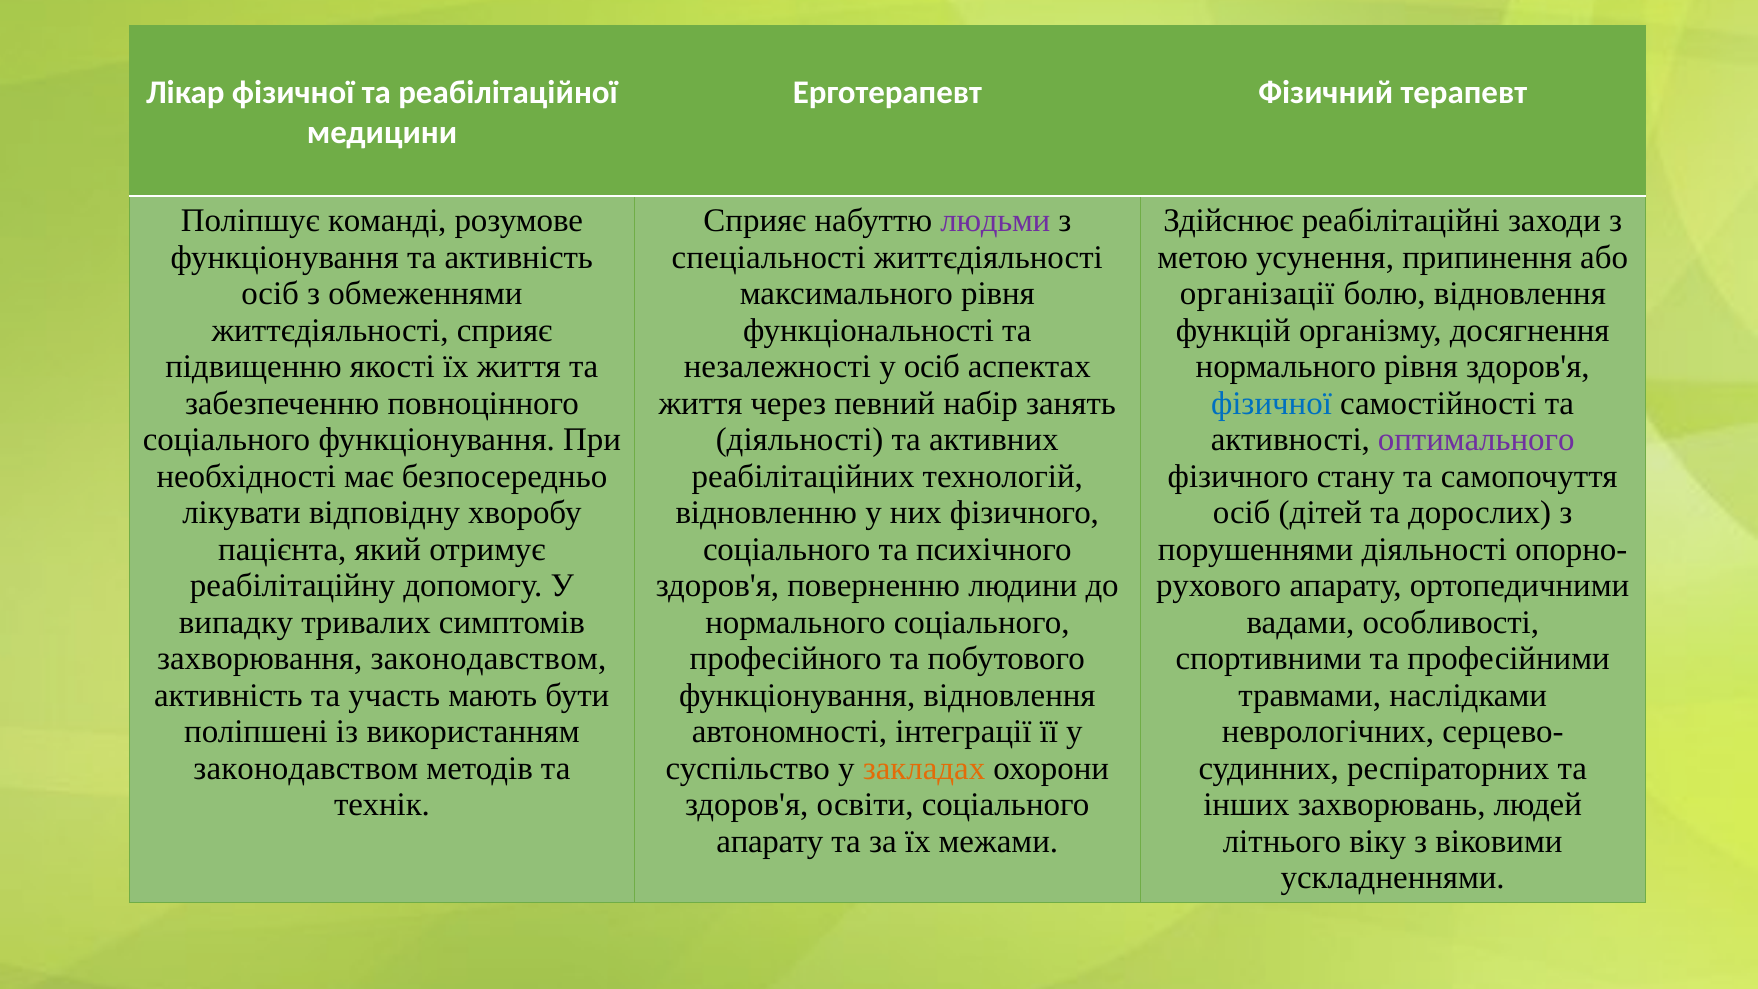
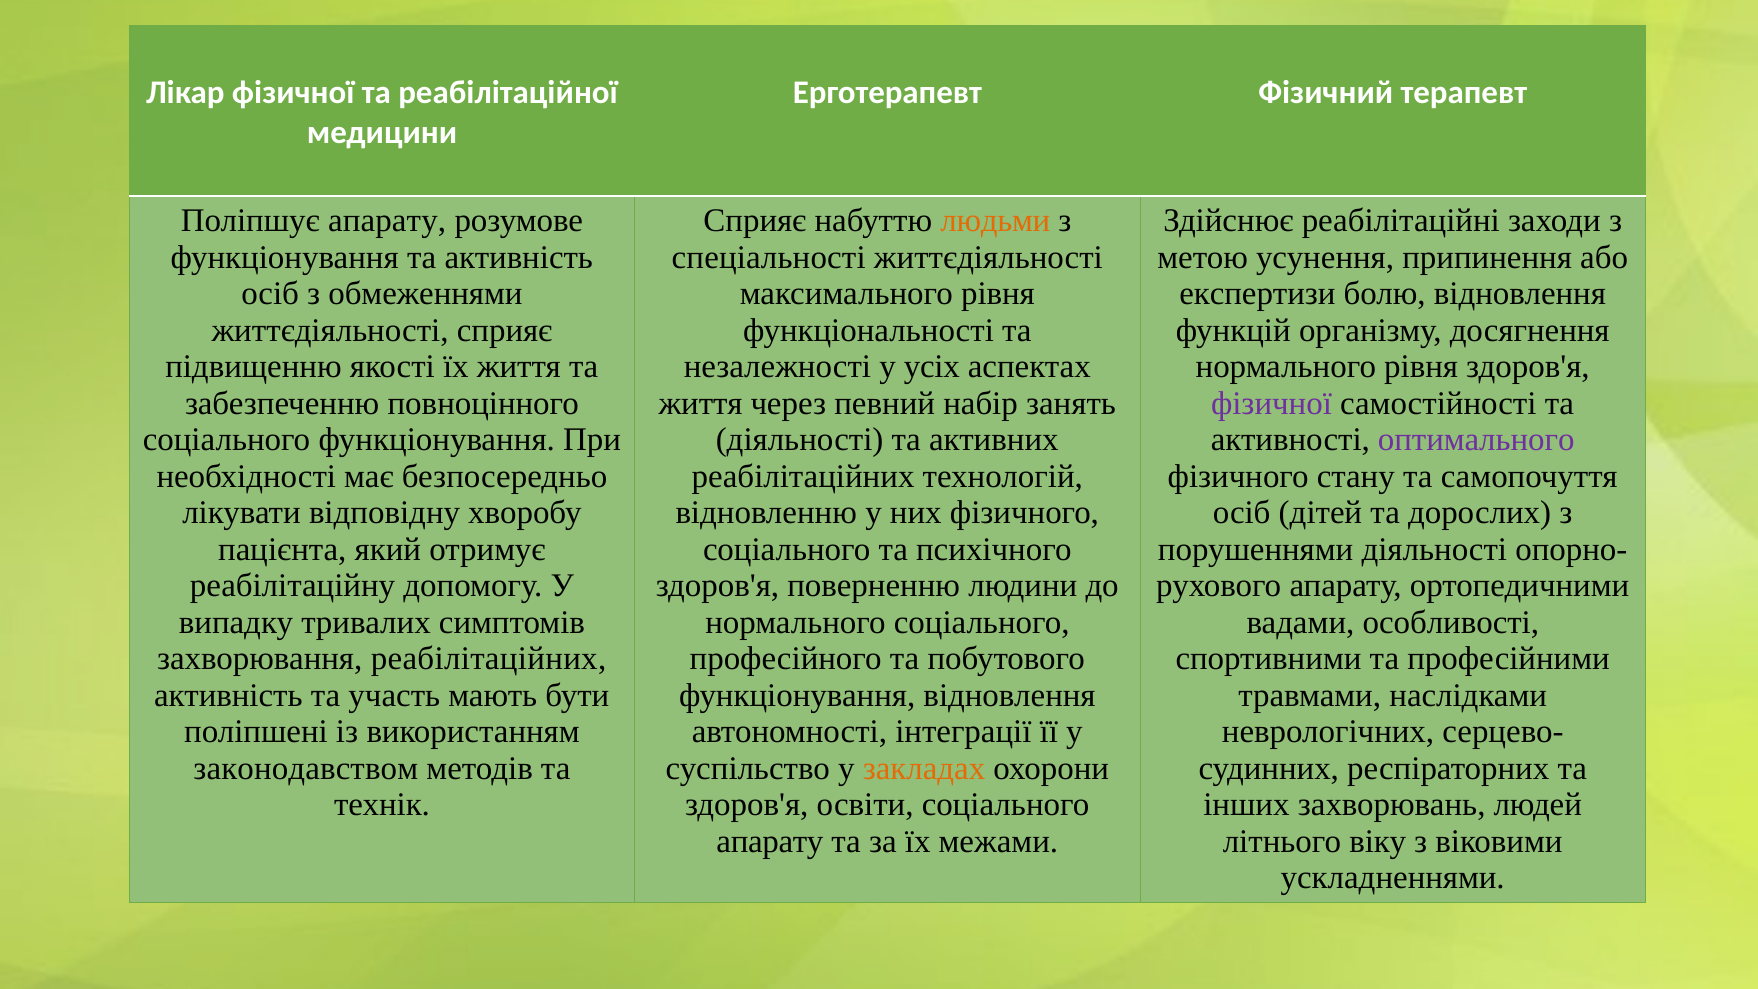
Поліпшує команді: команді -> апарату
людьми colour: purple -> orange
організації: організації -> експертизи
у осіб: осіб -> усіх
фізичної at (1271, 403) colour: blue -> purple
захворювання законодавством: законодавством -> реабілітаційних
